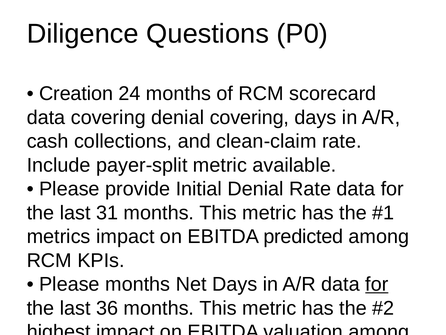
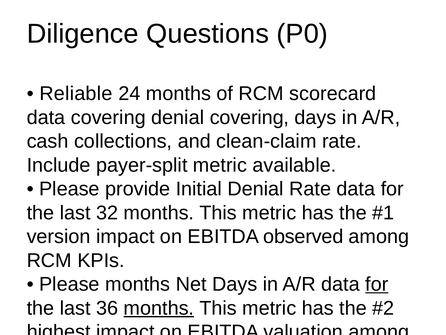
Creation: Creation -> Reliable
31: 31 -> 32
metrics: metrics -> version
predicted: predicted -> observed
months at (159, 308) underline: none -> present
